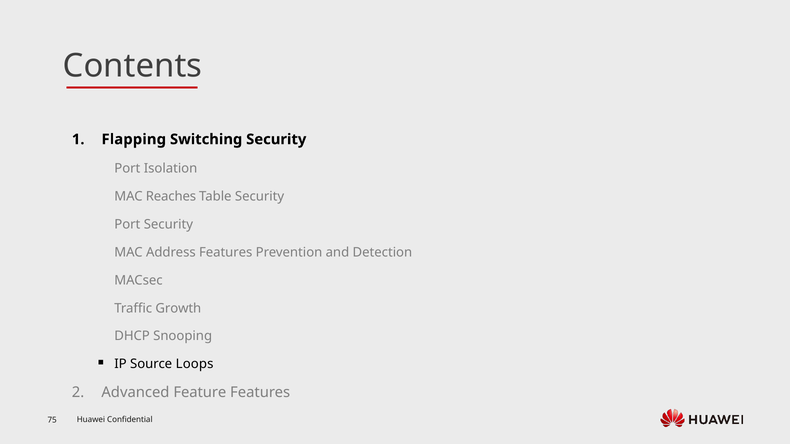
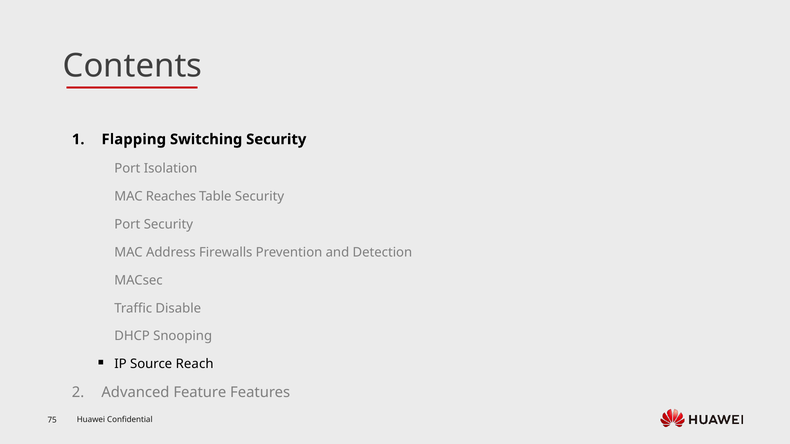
Address Features: Features -> Firewalls
Growth: Growth -> Disable
Loops: Loops -> Reach
